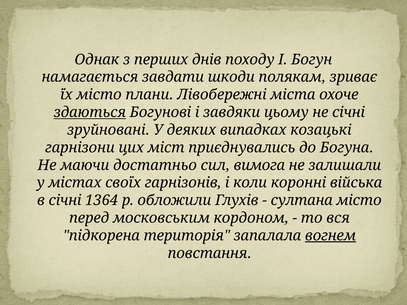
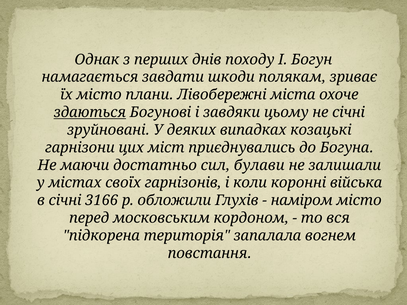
вимога: вимога -> булави
1364: 1364 -> 3166
султана: султана -> наміром
вогнем at (330, 236) underline: present -> none
